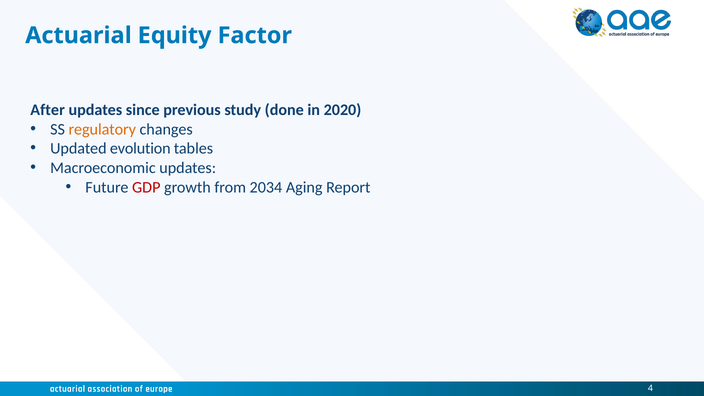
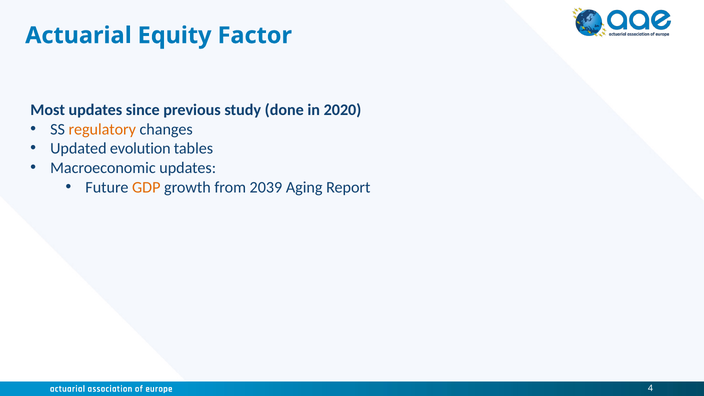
After: After -> Most
GDP colour: red -> orange
2034: 2034 -> 2039
